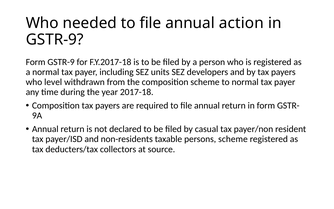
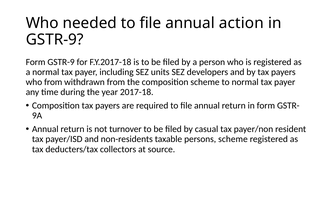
who level: level -> from
declared: declared -> turnover
